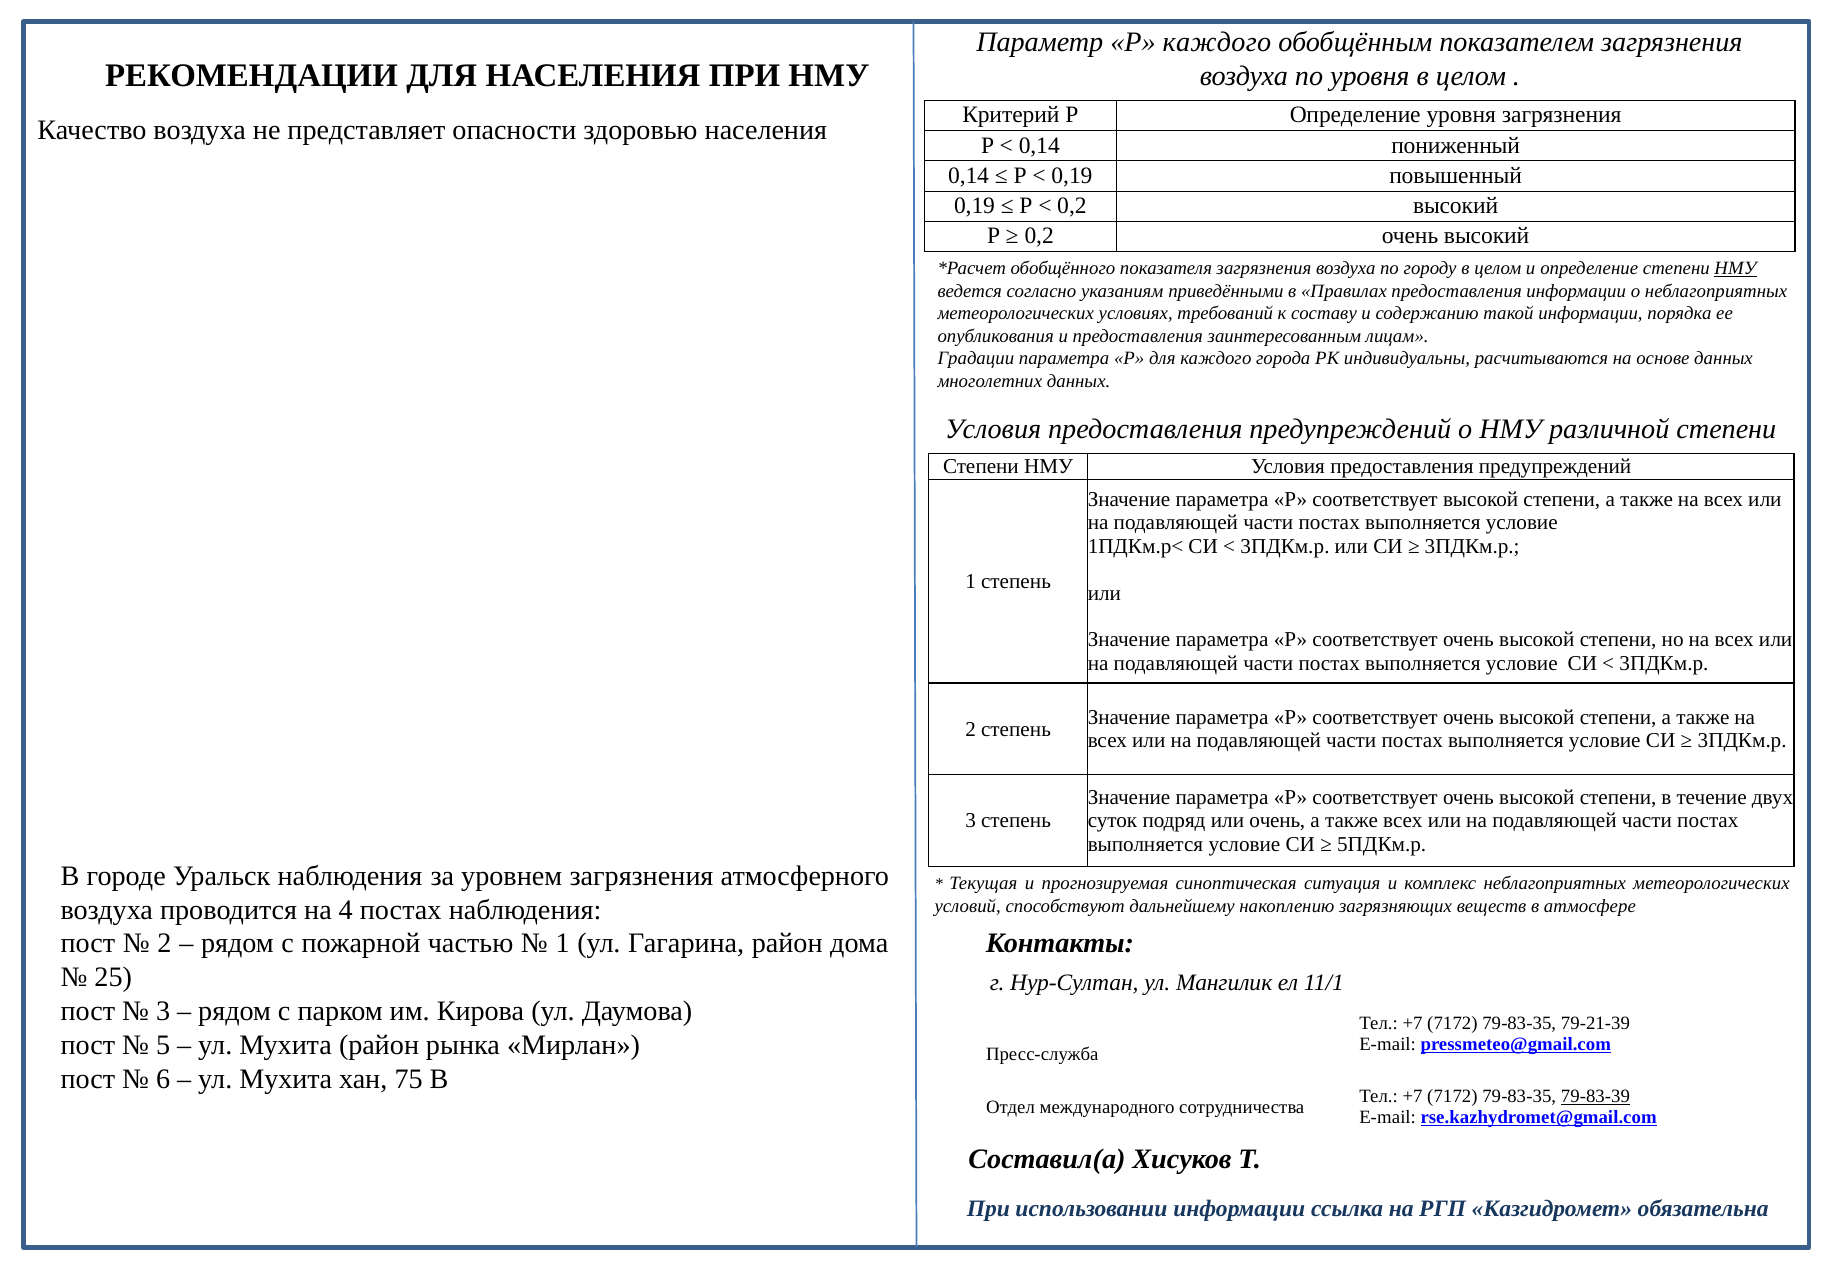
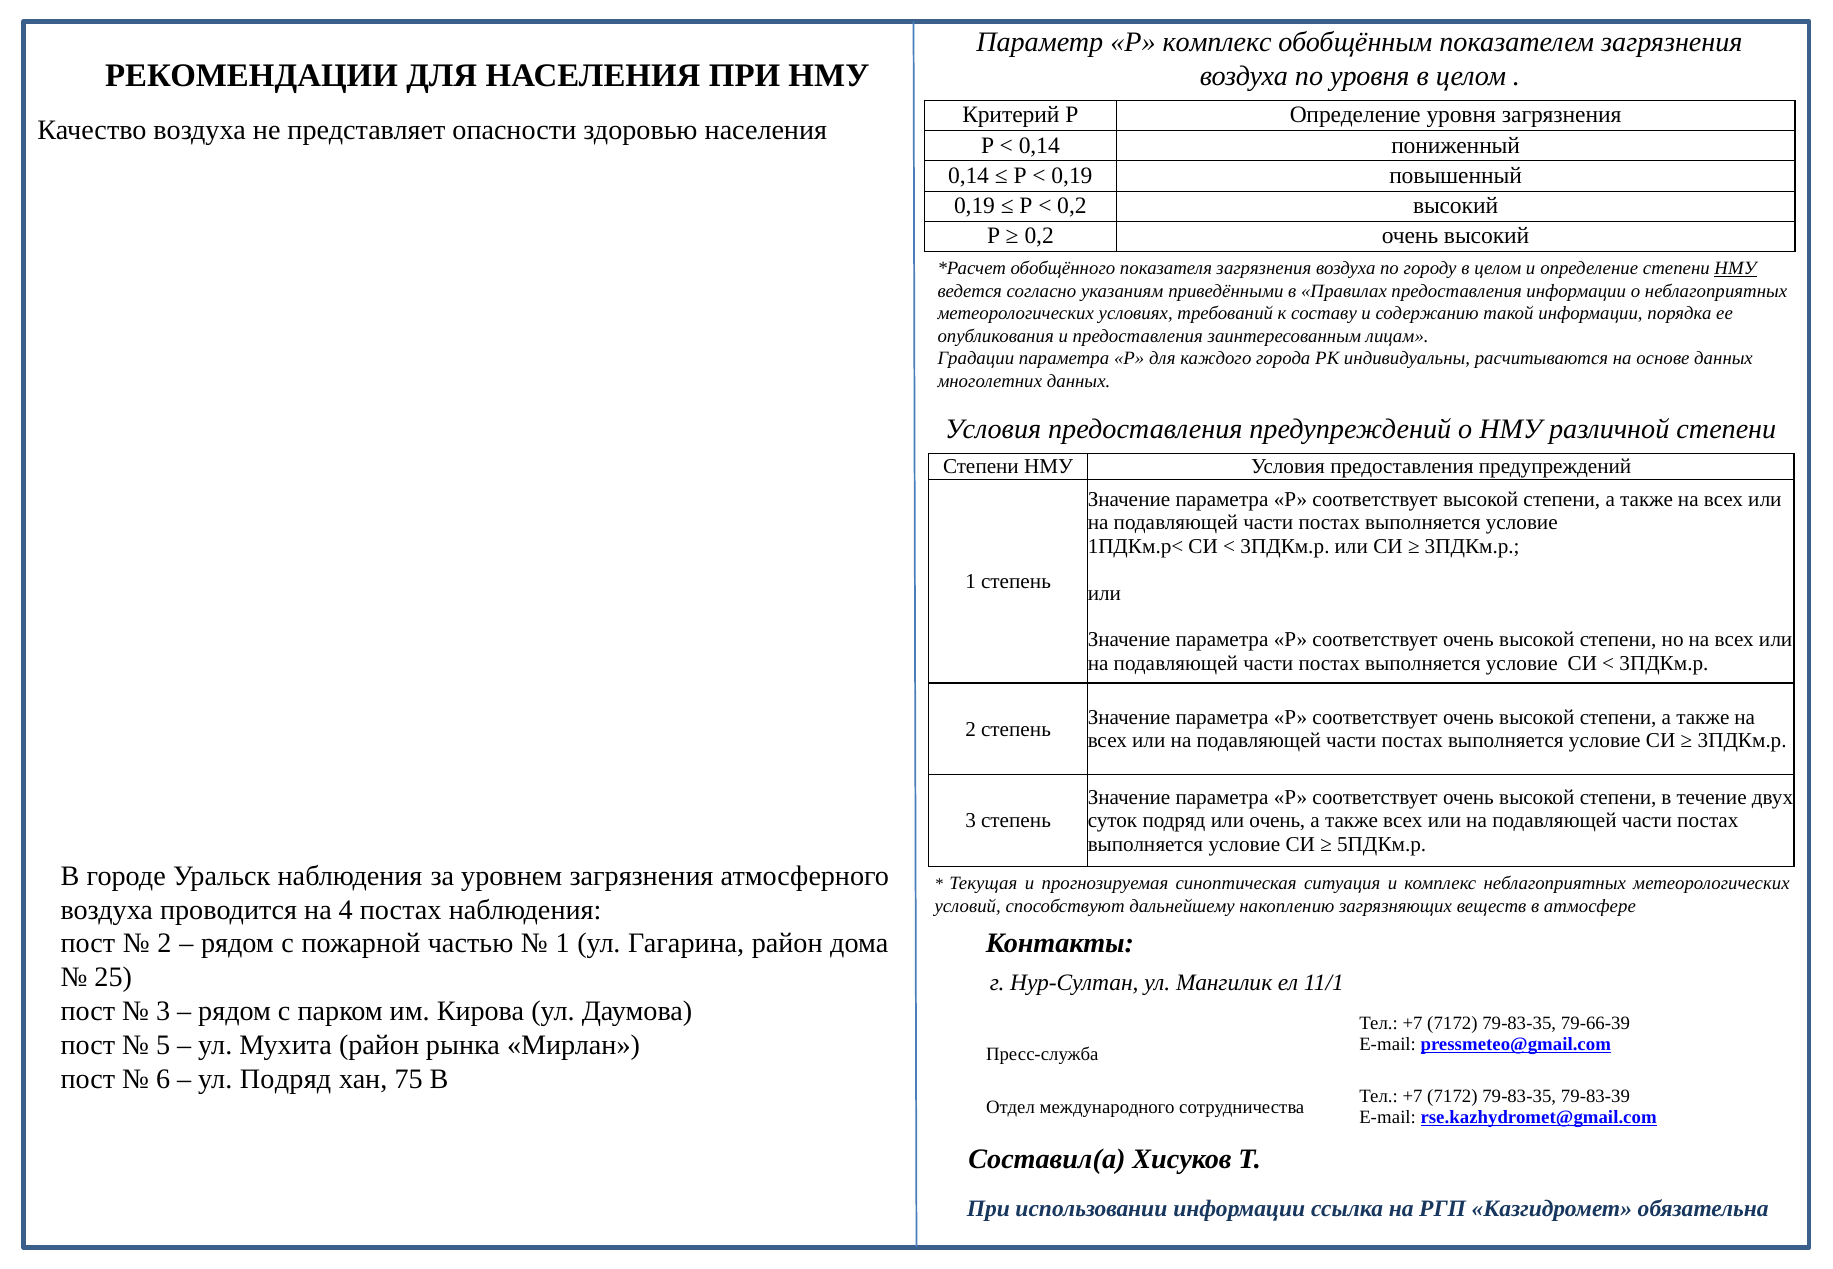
Р каждого: каждого -> комплекс
79-21-39: 79-21-39 -> 79-66-39
Мухита at (286, 1079): Мухита -> Подряд
79-83-39 underline: present -> none
